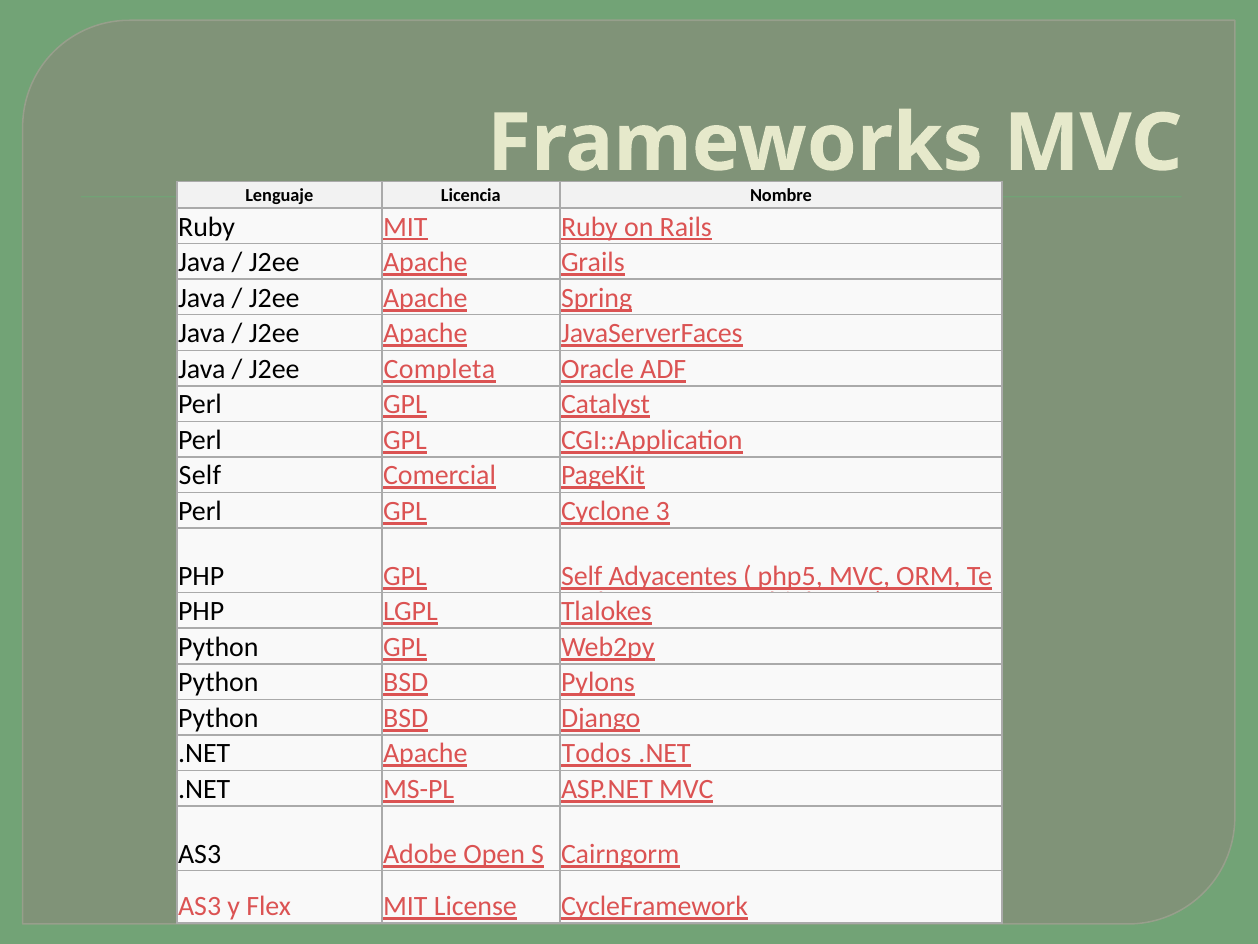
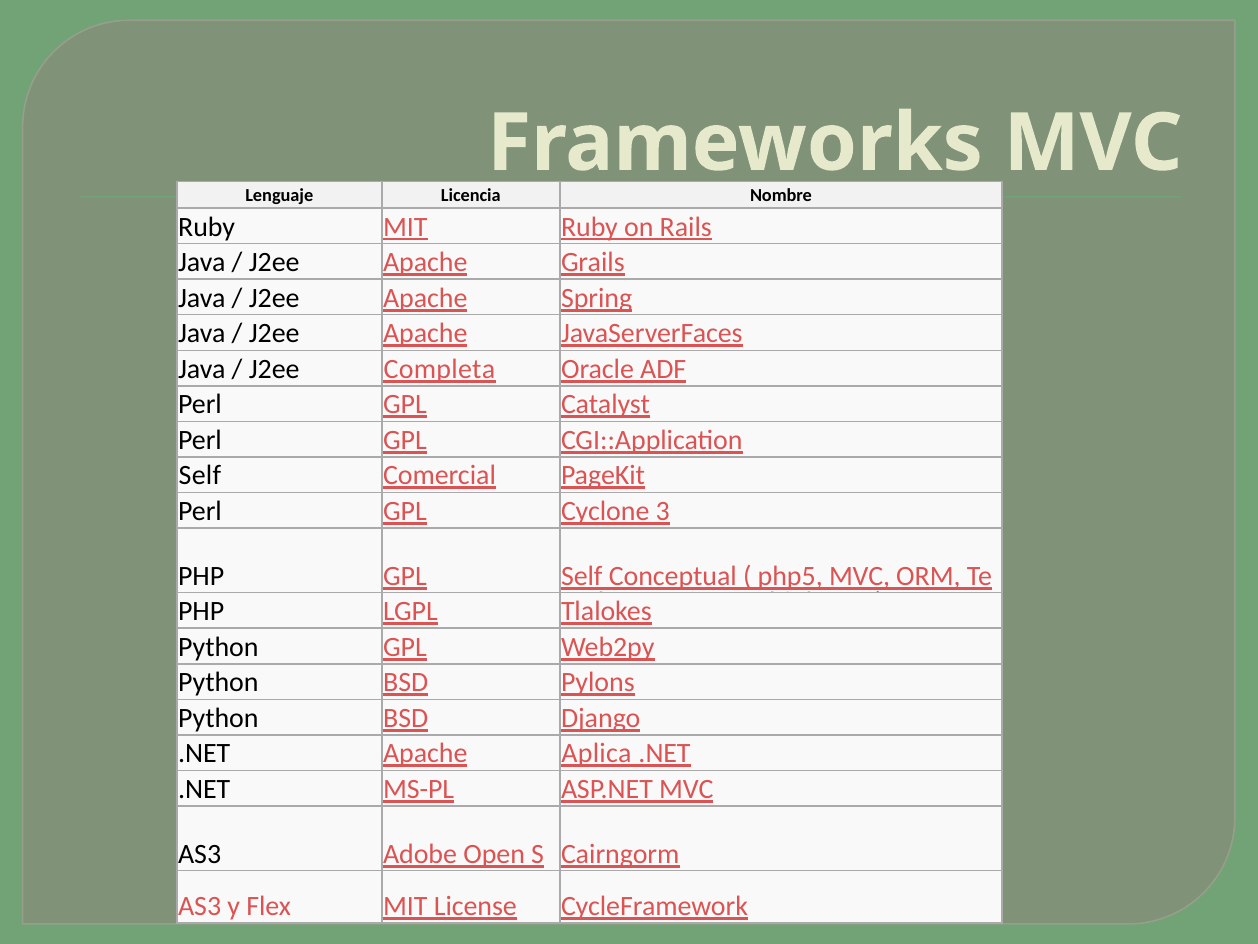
Adyacentes: Adyacentes -> Conceptual
Todos: Todos -> Aplica
